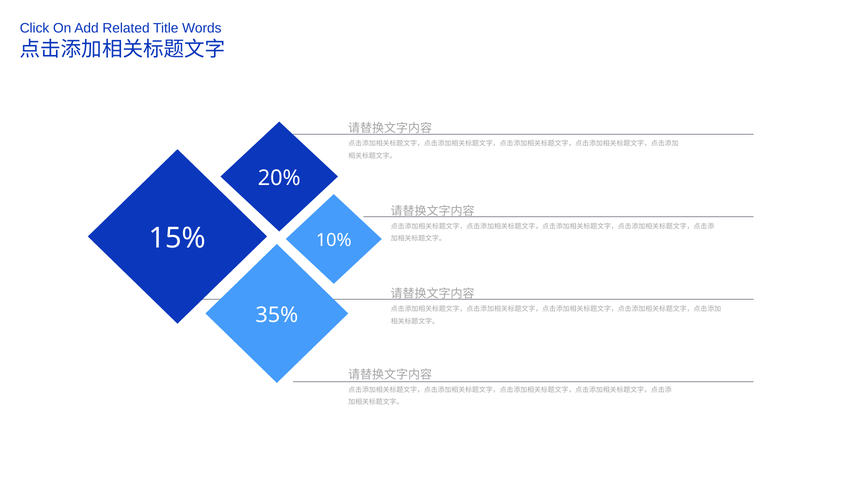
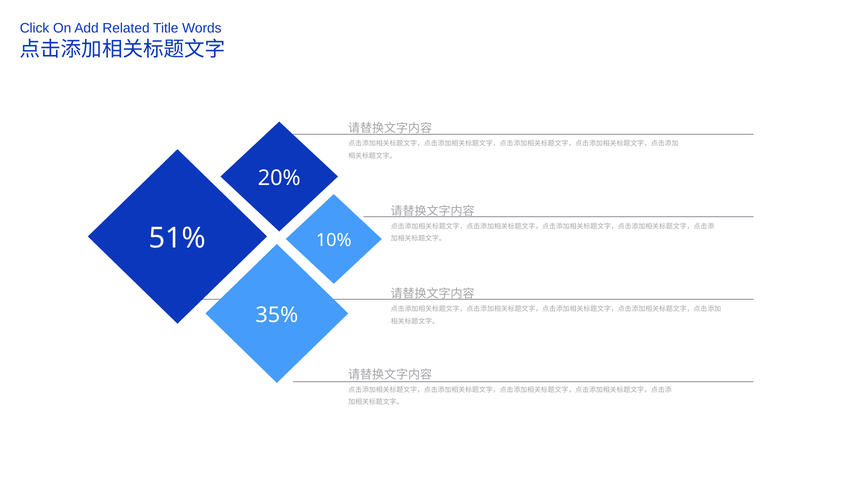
15%: 15% -> 51%
